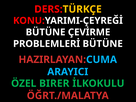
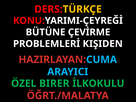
PROBLEMLERİ BÜTÜNE: BÜTÜNE -> KIŞIDEN
